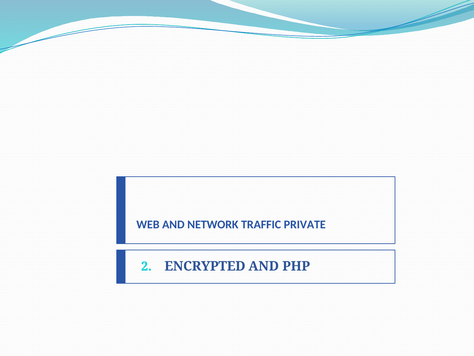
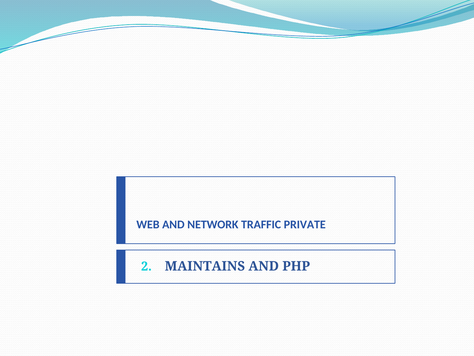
ENCRYPTED: ENCRYPTED -> MAINTAINS
